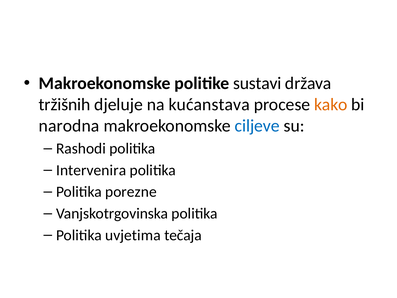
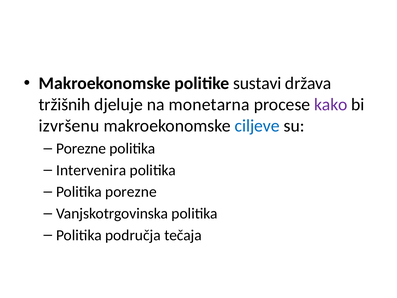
kućanstava: kućanstava -> monetarna
kako colour: orange -> purple
narodna: narodna -> izvršenu
Rashodi at (81, 148): Rashodi -> Porezne
uvjetima: uvjetima -> područja
